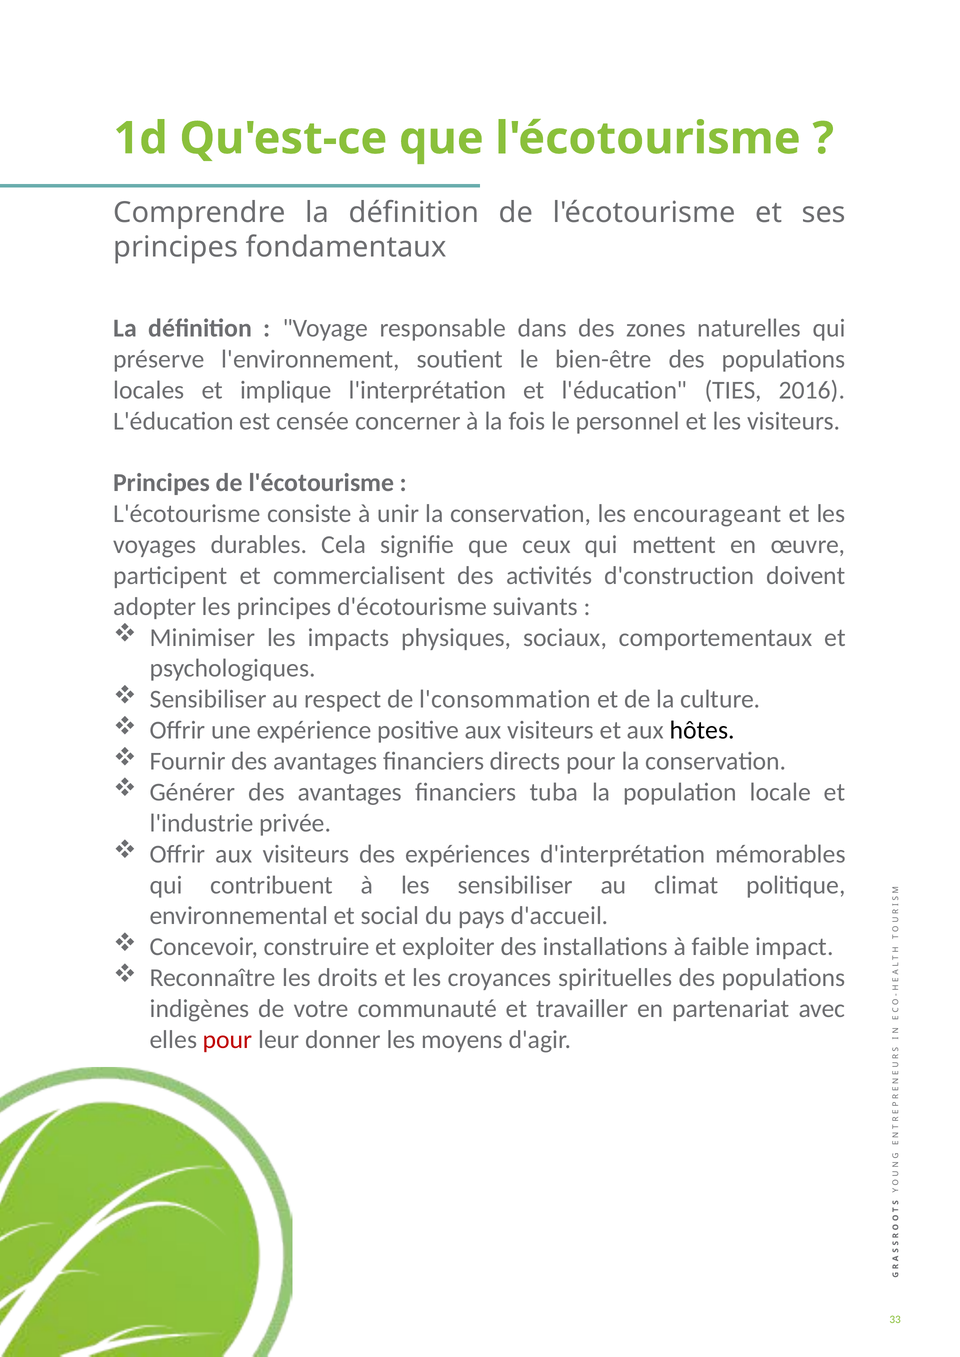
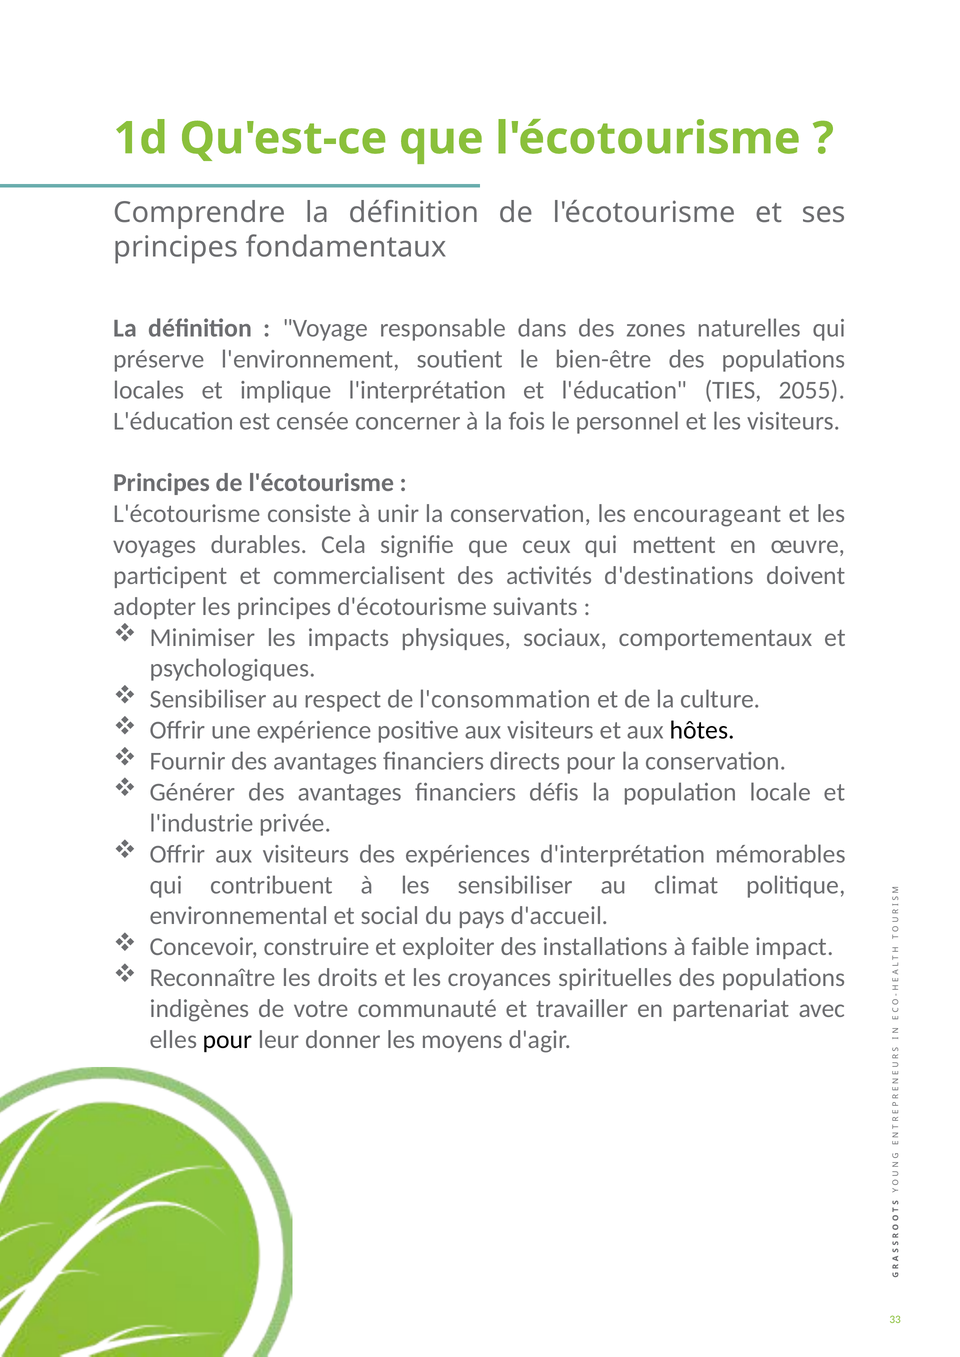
2016: 2016 -> 2055
d'construction: d'construction -> d'destinations
tuba: tuba -> défis
pour at (228, 1040) colour: red -> black
